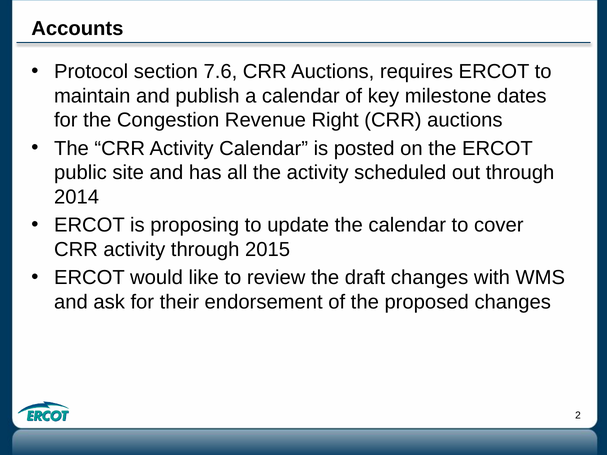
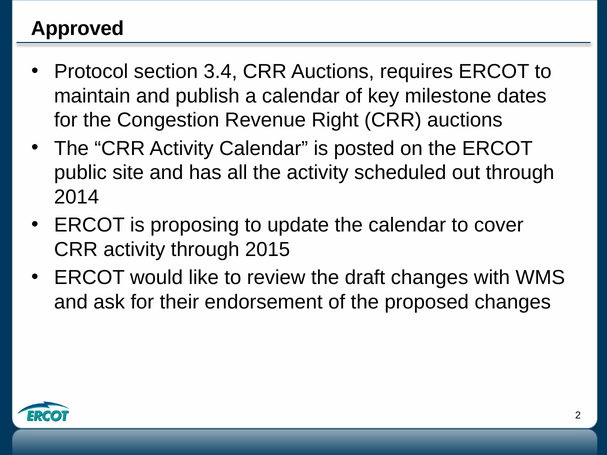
Accounts: Accounts -> Approved
7.6: 7.6 -> 3.4
